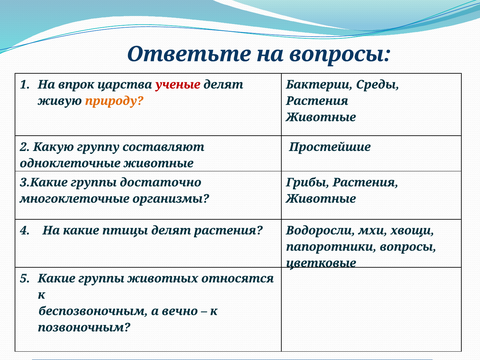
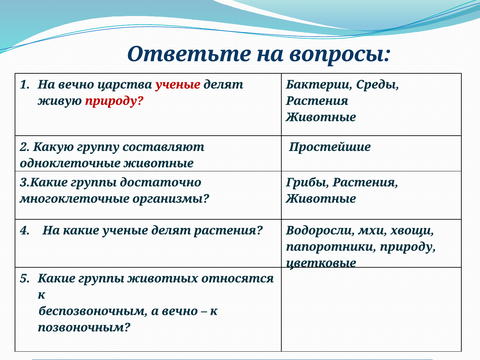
На впрок: впрок -> вечно
природу at (114, 101) colour: orange -> red
какие птицы: птицы -> ученые
папоротники вопросы: вопросы -> природу
